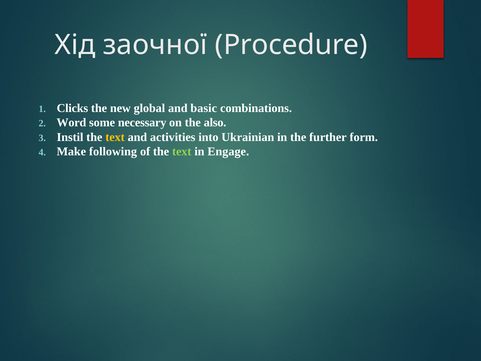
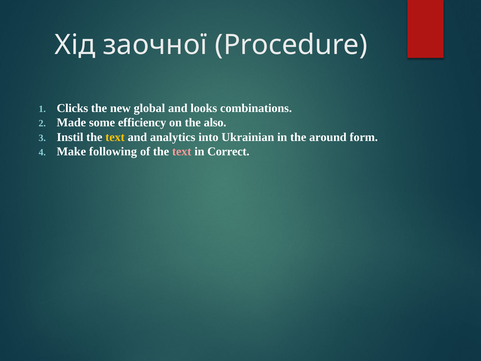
basic: basic -> looks
Word: Word -> Made
necessary: necessary -> efficiency
activities: activities -> analytics
further: further -> around
text at (182, 151) colour: light green -> pink
Engage: Engage -> Correct
